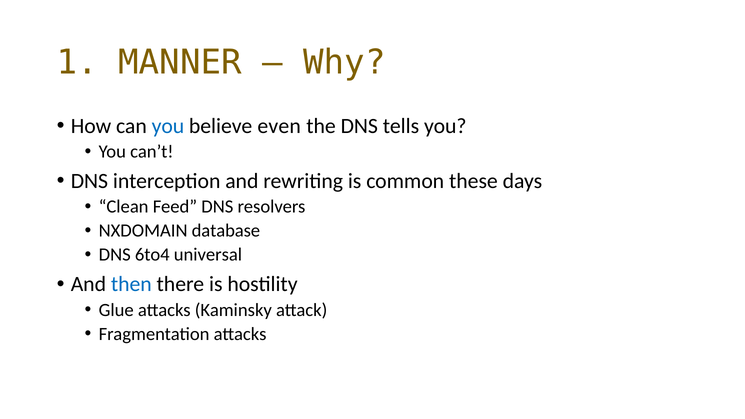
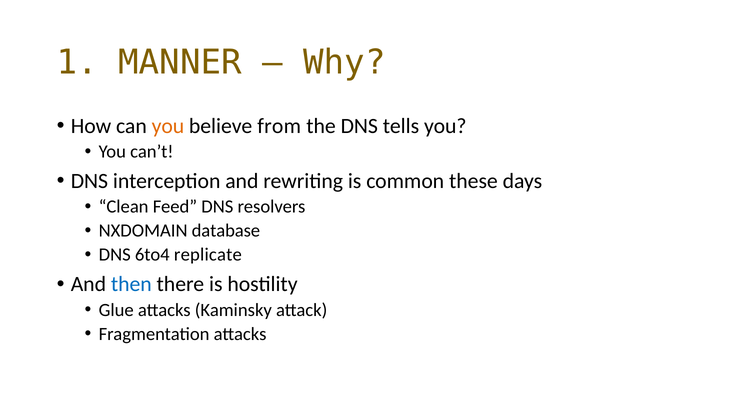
you at (168, 126) colour: blue -> orange
even: even -> from
universal: universal -> replicate
